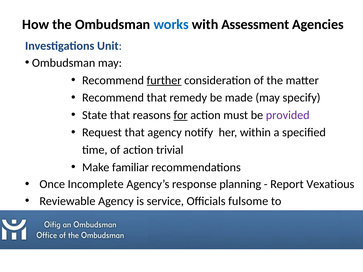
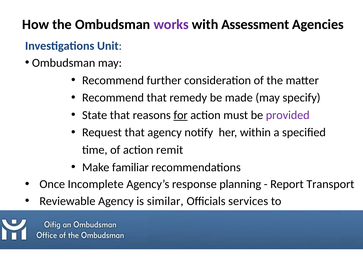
works colour: blue -> purple
further underline: present -> none
trivial: trivial -> remit
Vexatious: Vexatious -> Transport
service: service -> similar
fulsome: fulsome -> services
